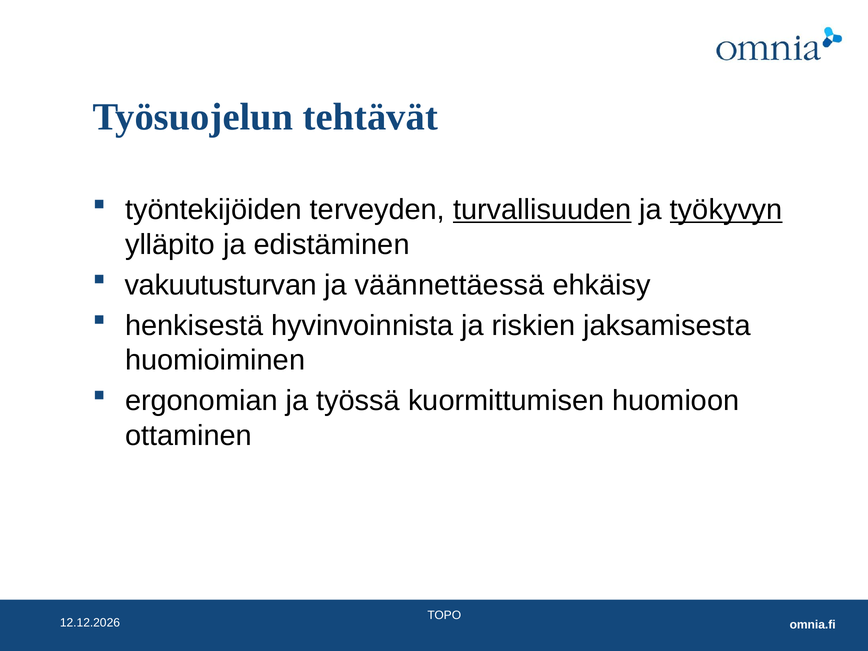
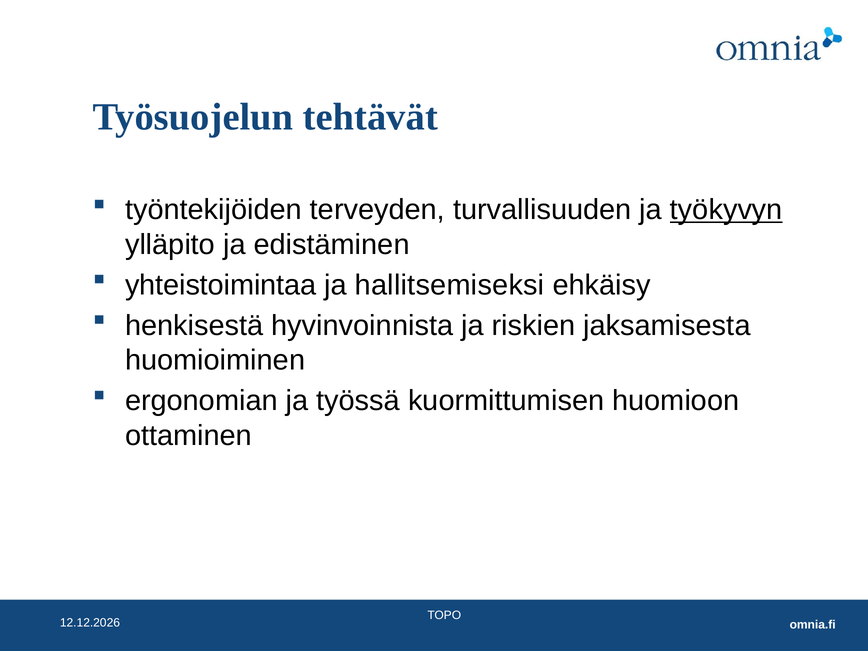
turvallisuuden underline: present -> none
vakuutusturvan: vakuutusturvan -> yhteistoimintaa
väännettäessä: väännettäessä -> hallitsemiseksi
